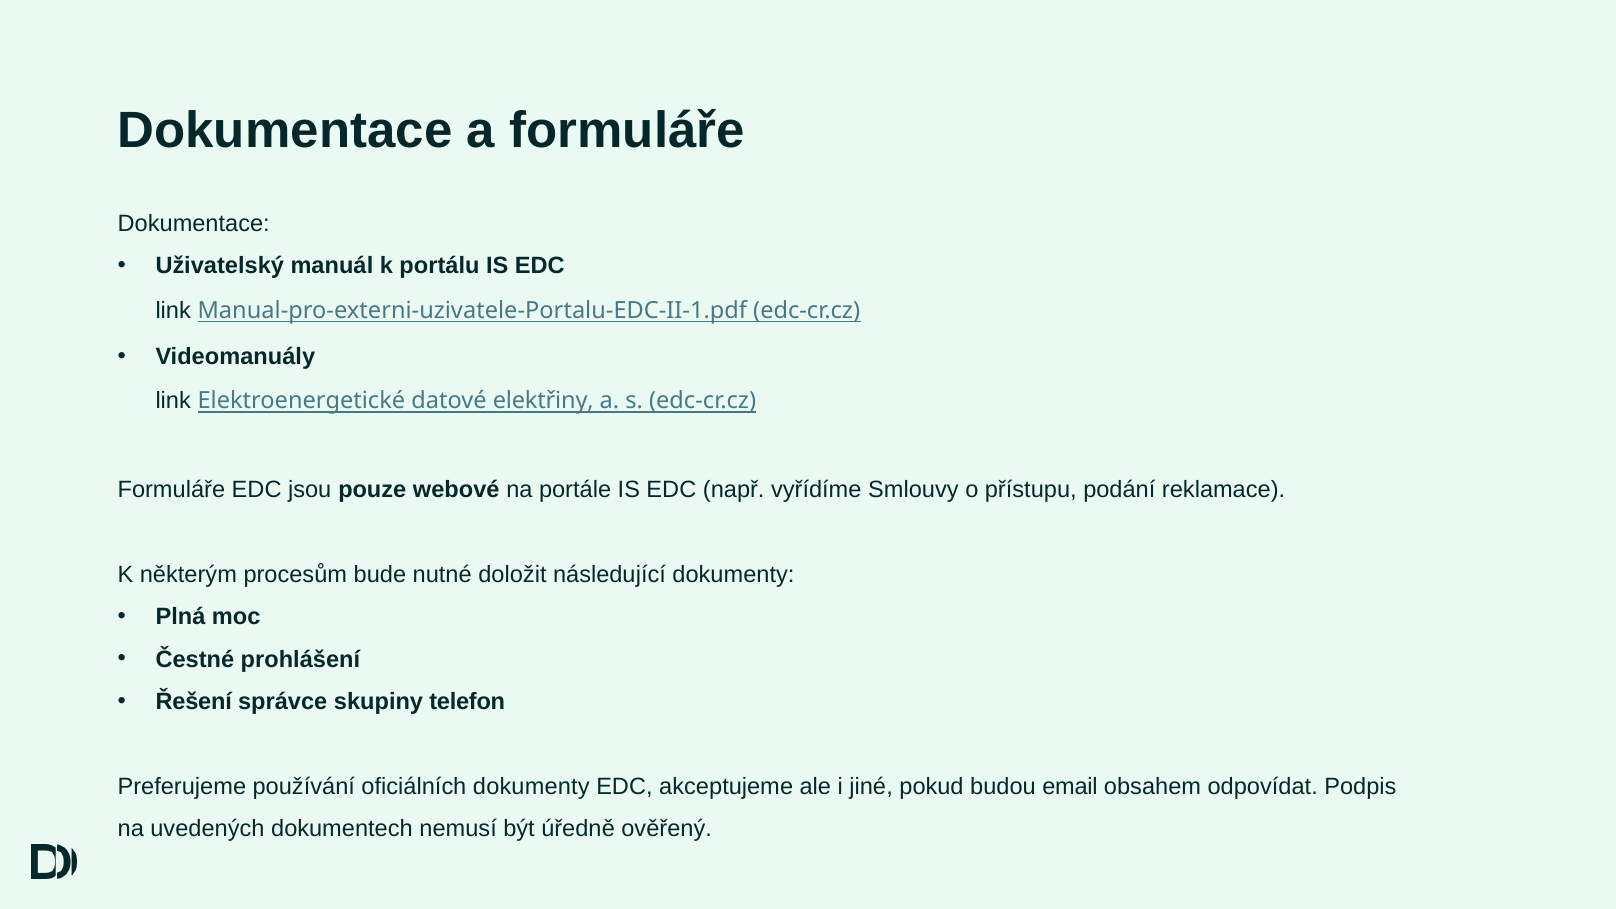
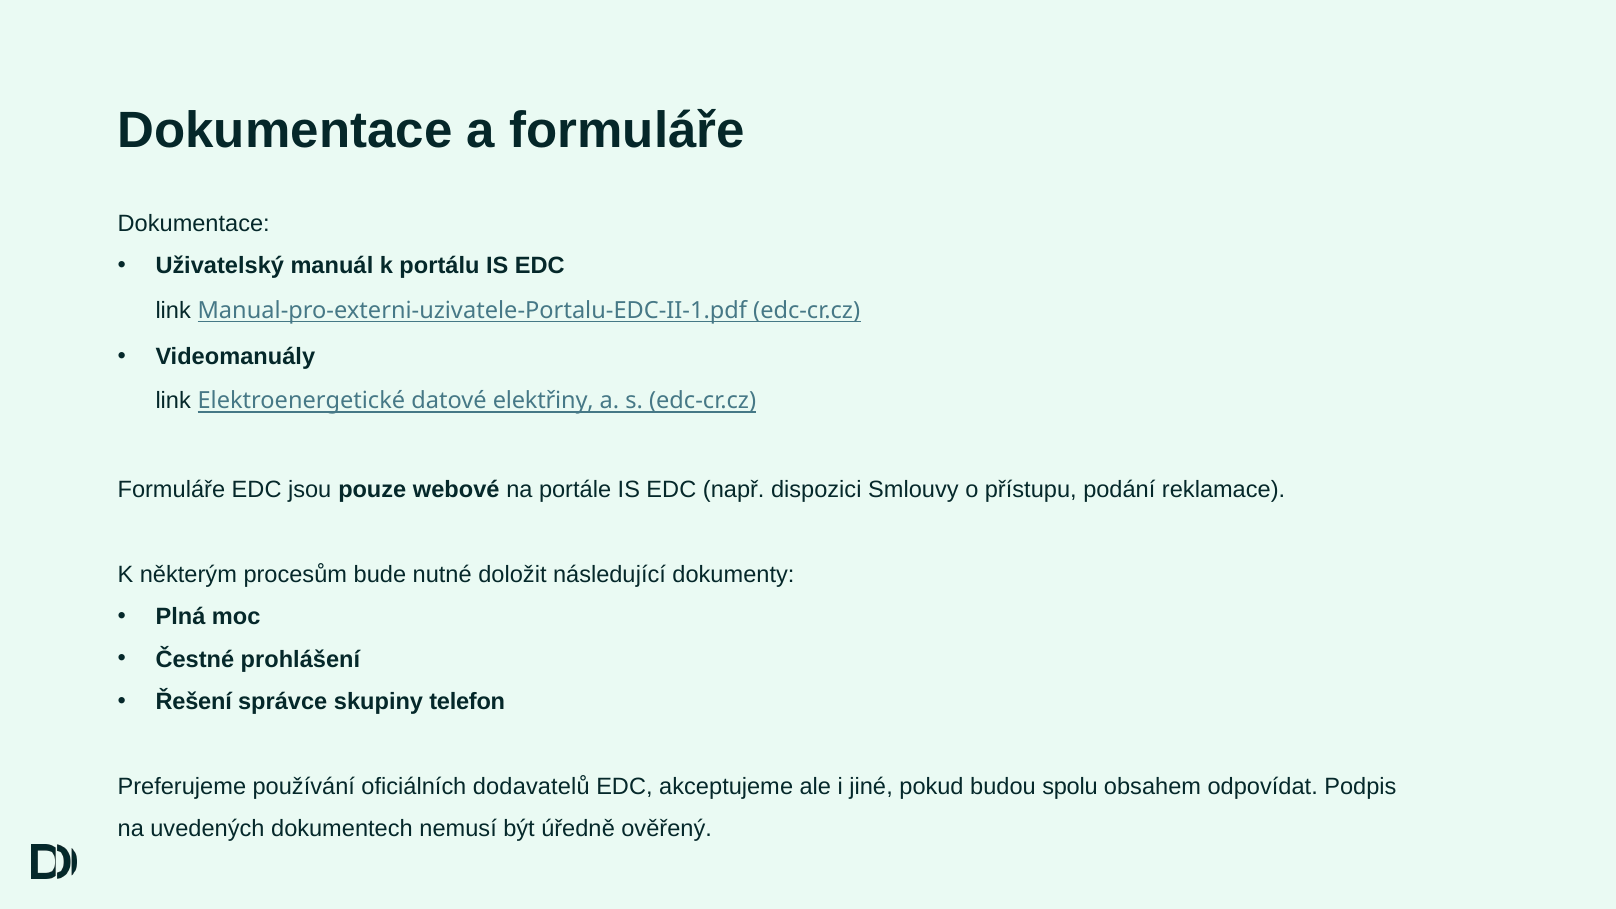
vyřídíme: vyřídíme -> dispozici
oficiálních dokumenty: dokumenty -> dodavatelů
email: email -> spolu
